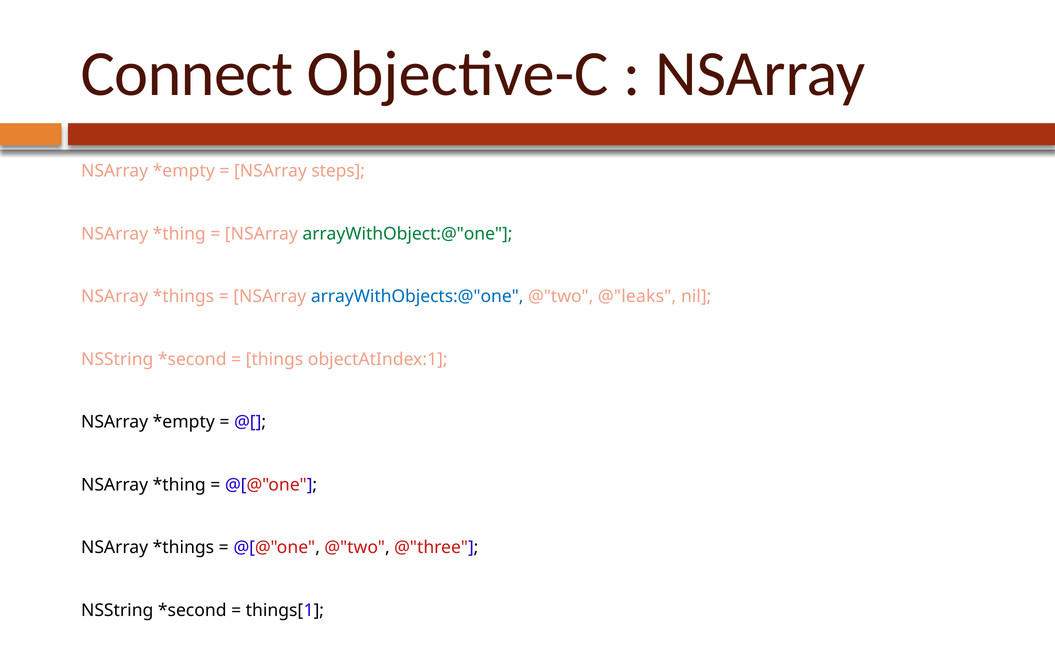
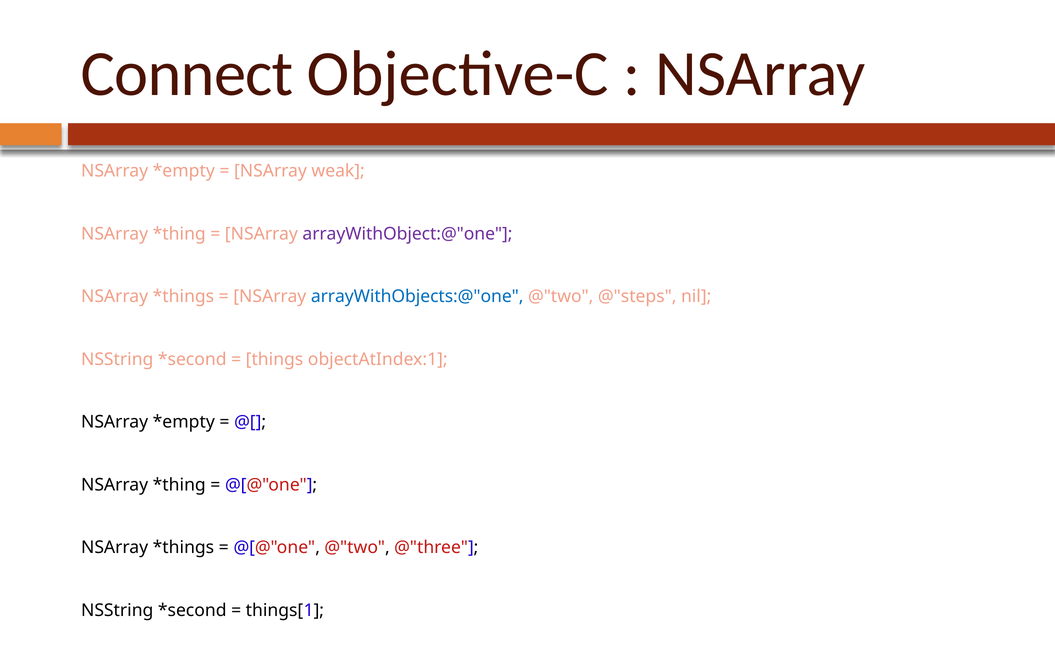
steps: steps -> weak
arrayWithObject:@"one colour: green -> purple
@"leaks: @"leaks -> @"steps
